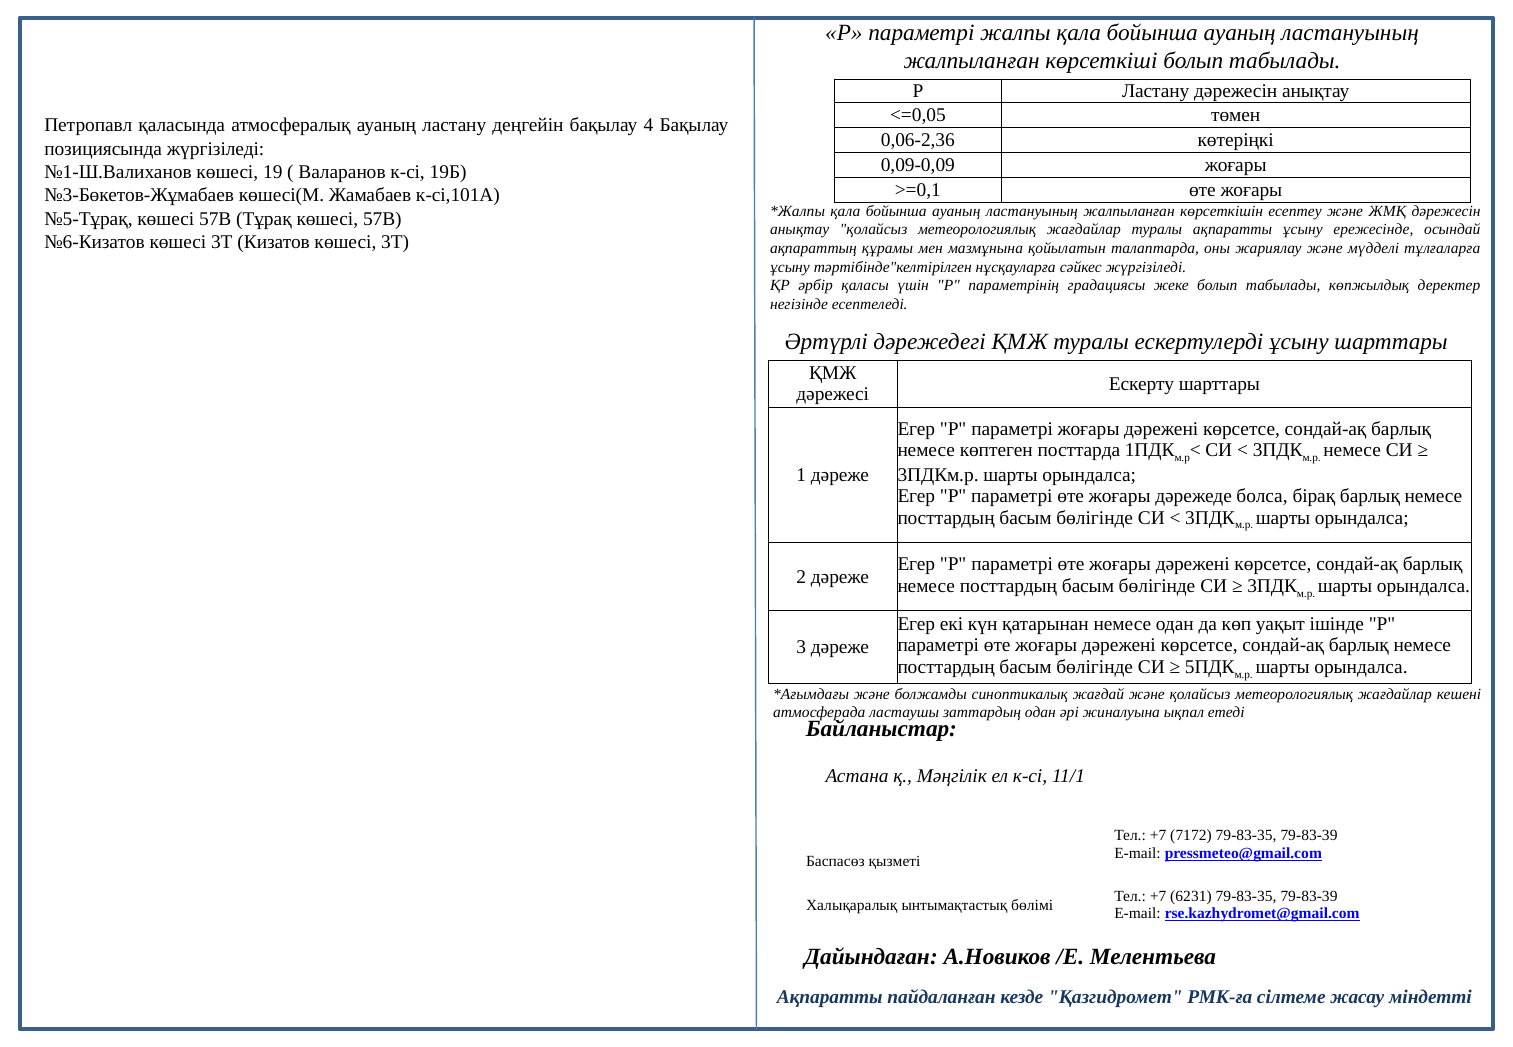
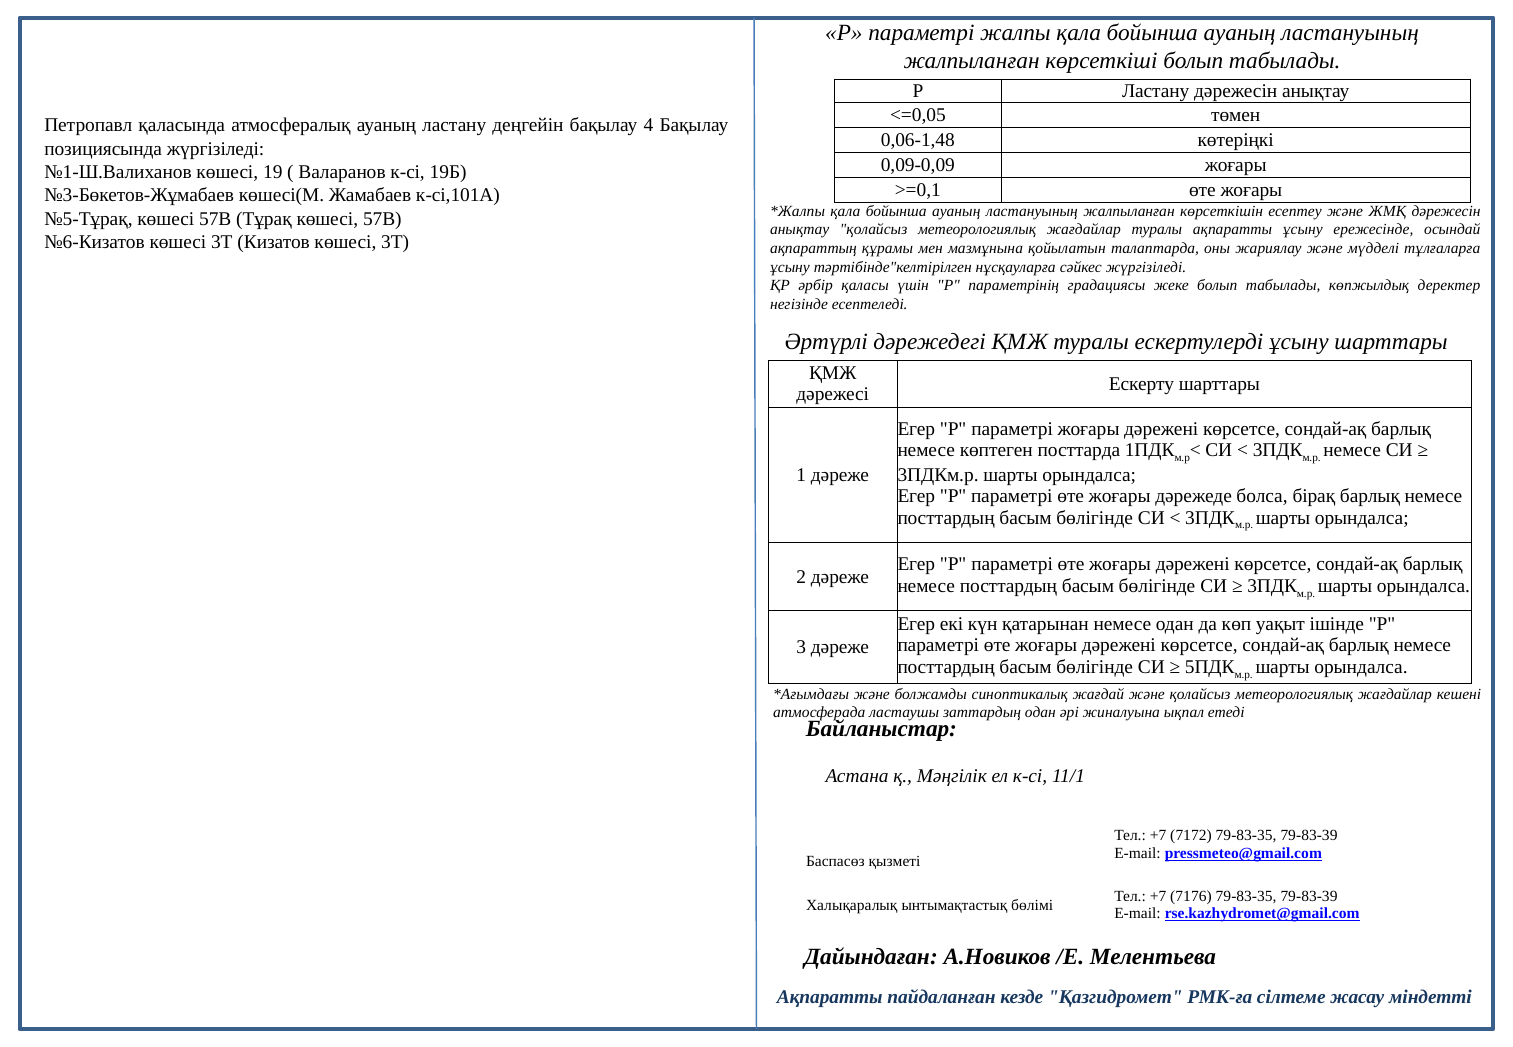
0,06-2,36: 0,06-2,36 -> 0,06-1,48
6231: 6231 -> 7176
